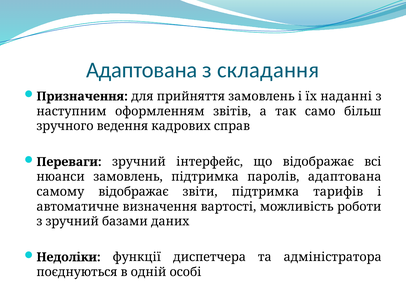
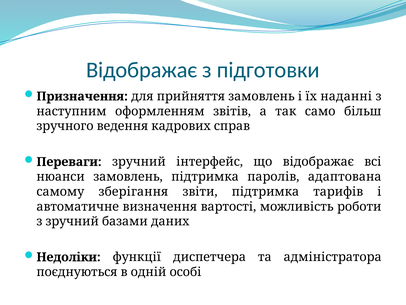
Адаптована at (142, 70): Адаптована -> Відображає
складання: складання -> підготовки
самому відображає: відображає -> зберігання
